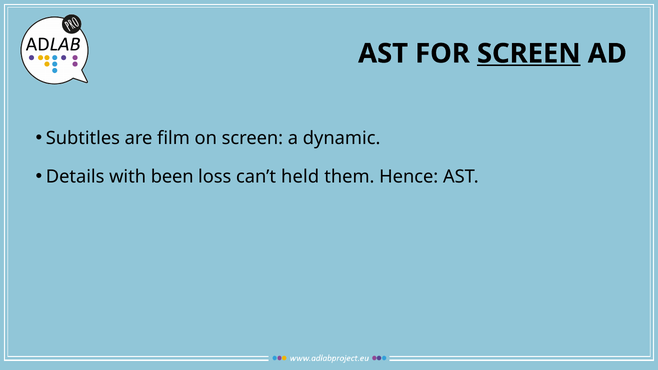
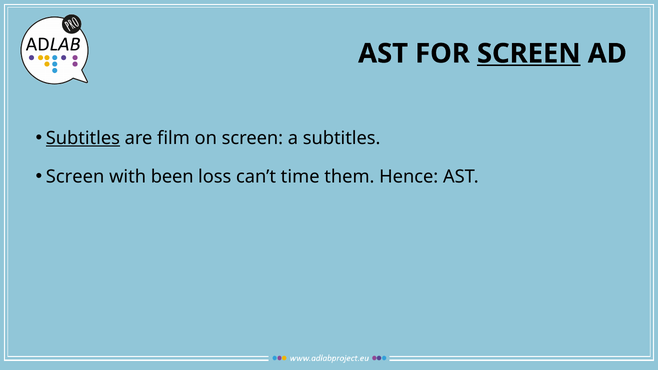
Subtitles at (83, 138) underline: none -> present
a dynamic: dynamic -> subtitles
Details at (75, 177): Details -> Screen
held: held -> time
